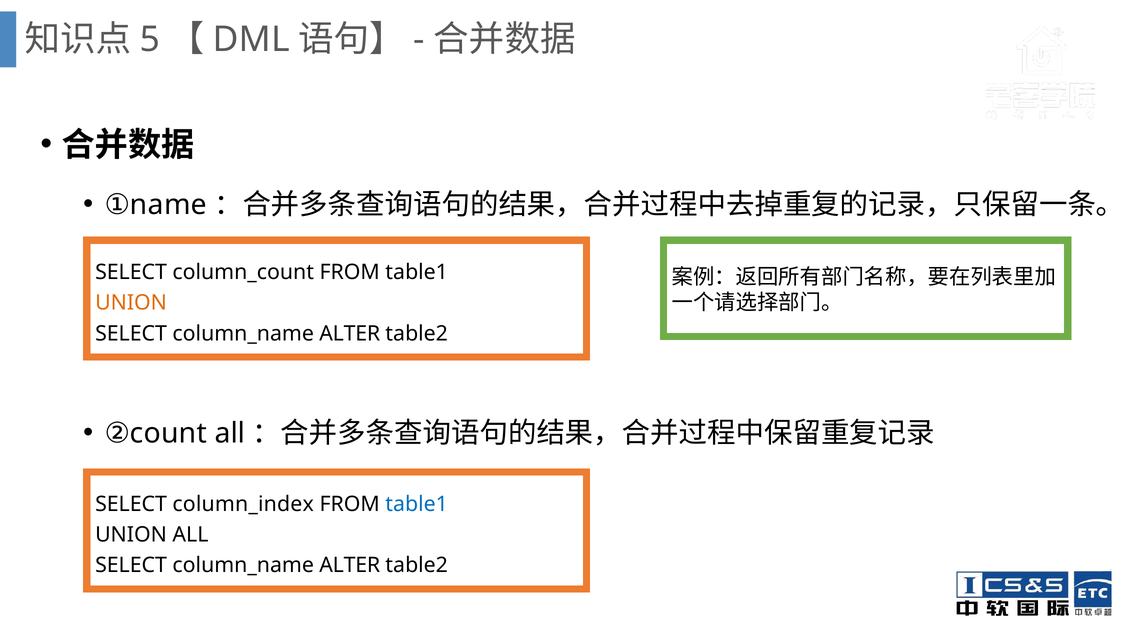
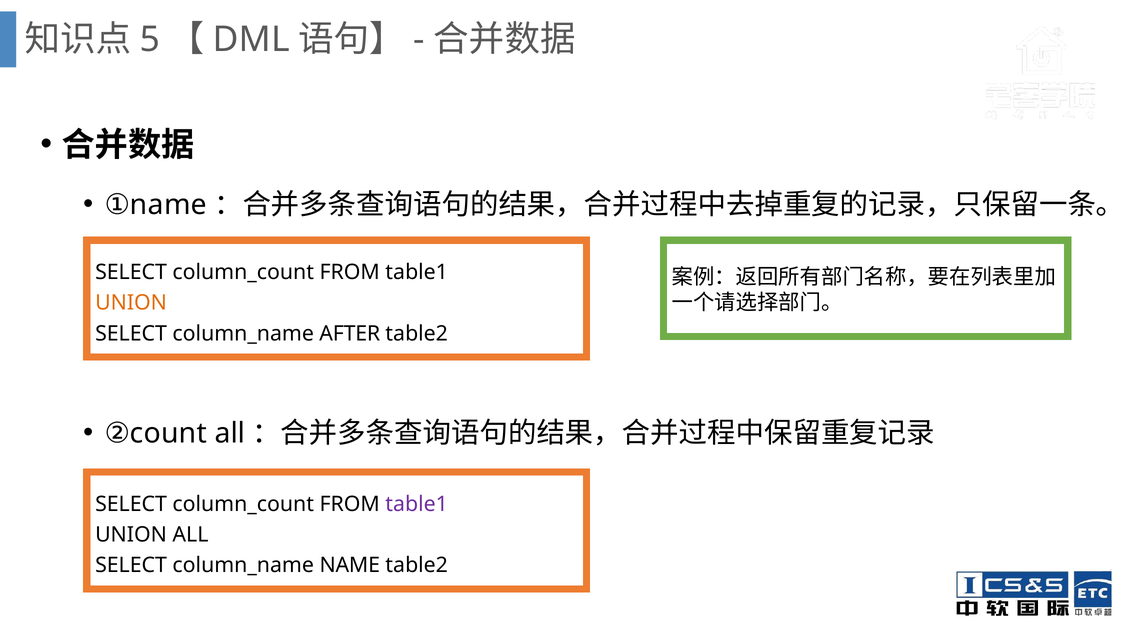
ALTER at (350, 334): ALTER -> AFTER
column_index at (243, 504): column_index -> column_count
table1 at (417, 504) colour: blue -> purple
ALTER at (350, 566): ALTER -> NAME
